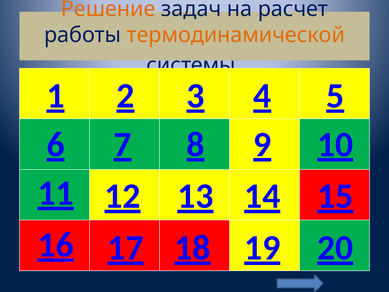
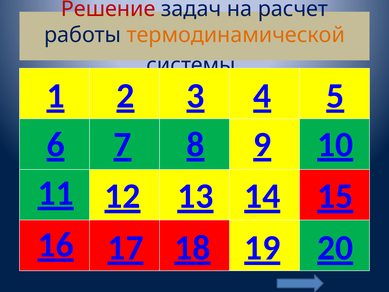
Решение colour: orange -> red
